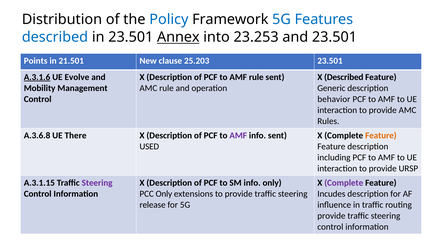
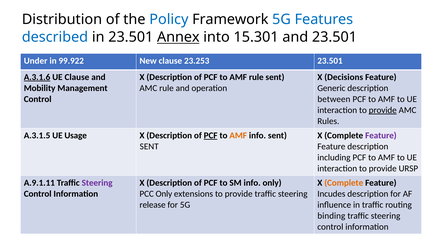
23.253: 23.253 -> 15.301
Points: Points -> Under
21.501: 21.501 -> 99.922
25.203: 25.203 -> 23.253
UE Evolve: Evolve -> Clause
X Described: Described -> Decisions
behavior: behavior -> between
provide at (383, 110) underline: none -> present
A.3.6.8: A.3.6.8 -> A.3.1.5
There: There -> Usage
PCF at (211, 135) underline: none -> present
AMF at (238, 135) colour: purple -> orange
Feature at (381, 135) colour: orange -> purple
USED at (149, 147): USED -> SENT
A.3.1.15: A.3.1.15 -> A.9.1.11
Complete at (344, 183) colour: purple -> orange
provide at (331, 216): provide -> binding
